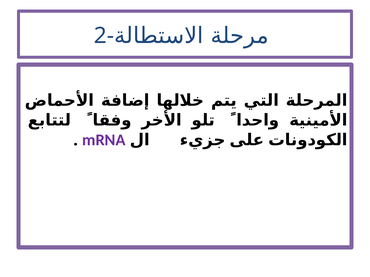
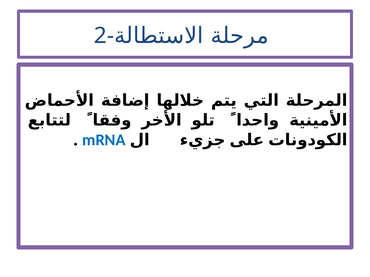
mRNA colour: purple -> blue
